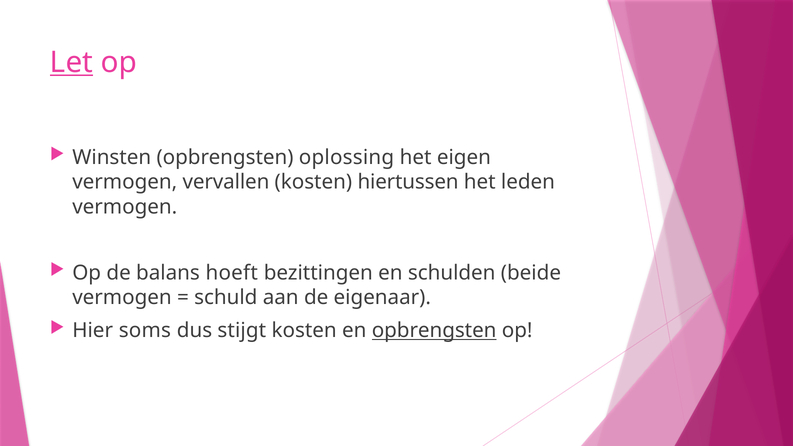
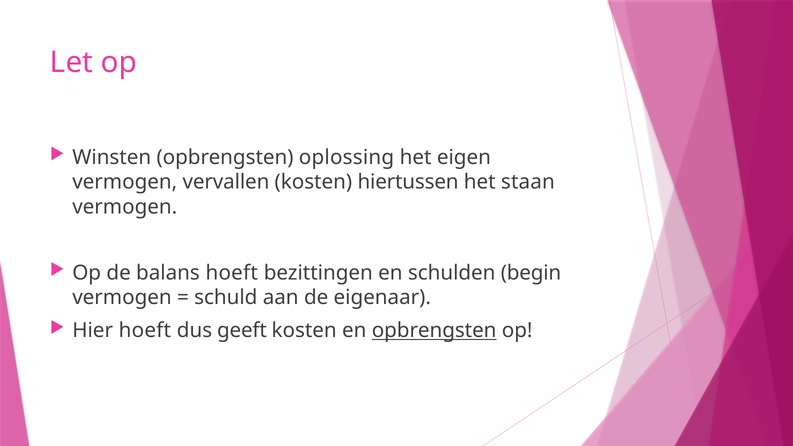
Let underline: present -> none
leden: leden -> staan
beide: beide -> begin
Hier soms: soms -> hoeft
stijgt: stijgt -> geeft
